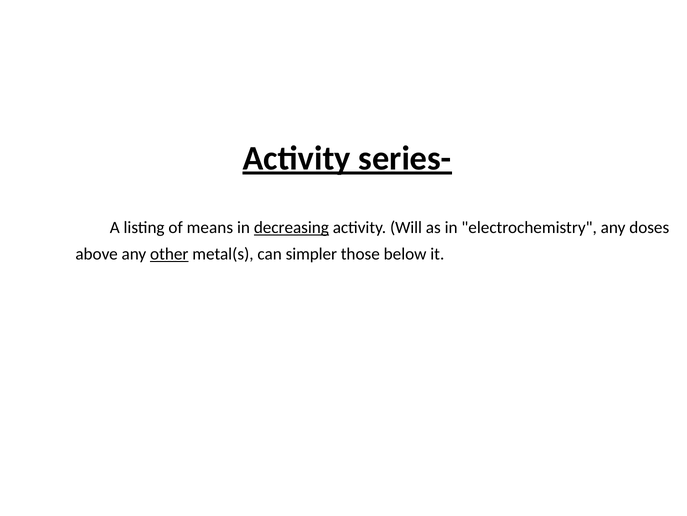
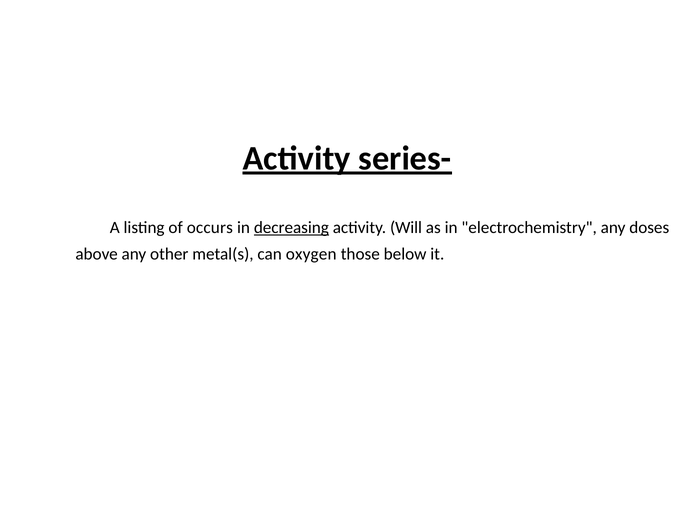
means: means -> occurs
other underline: present -> none
simpler: simpler -> oxygen
